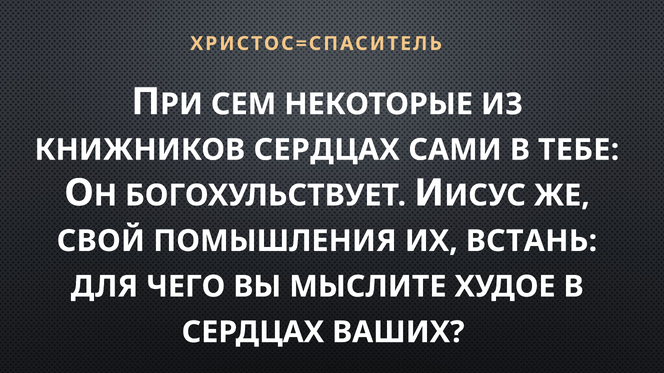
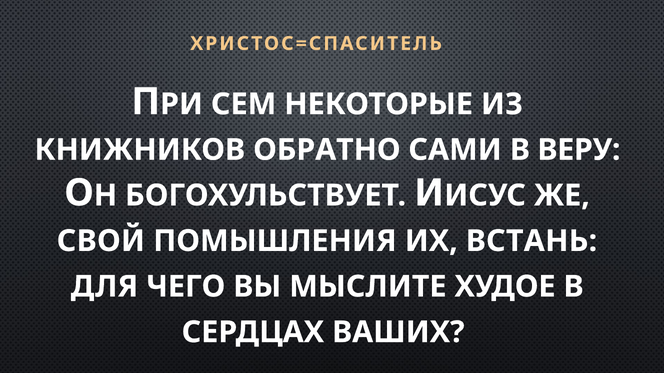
КНИЖНИКОВ СЕРДЦАХ: СЕРДЦАХ -> ОБРАТНО
ТЕБЕ: ТЕБЕ -> ВЕРУ
